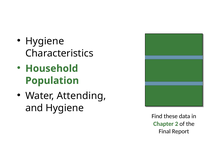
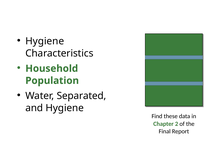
Attending: Attending -> Separated
